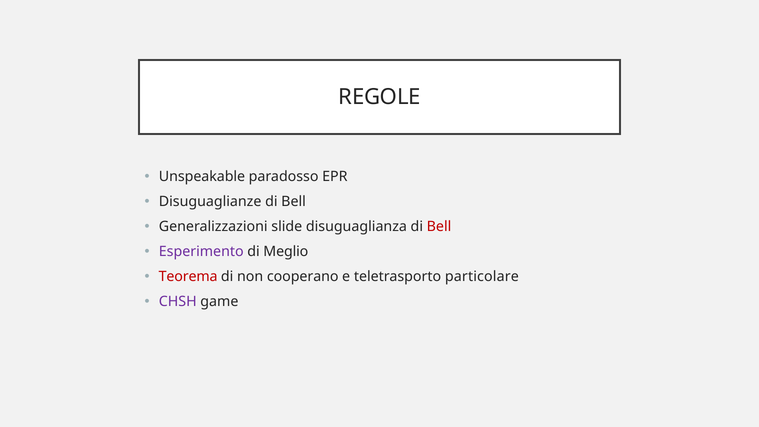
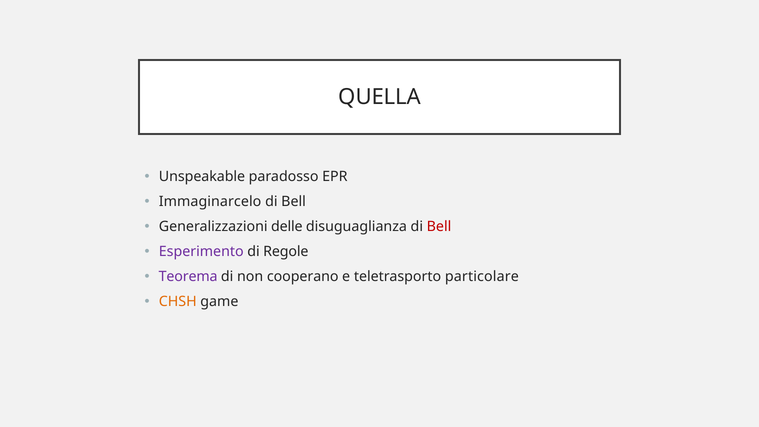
REGOLE: REGOLE -> QUELLA
Disuguaglianze: Disuguaglianze -> Immaginarcelo
slide: slide -> delle
Meglio: Meglio -> Regole
Teorema colour: red -> purple
CHSH colour: purple -> orange
